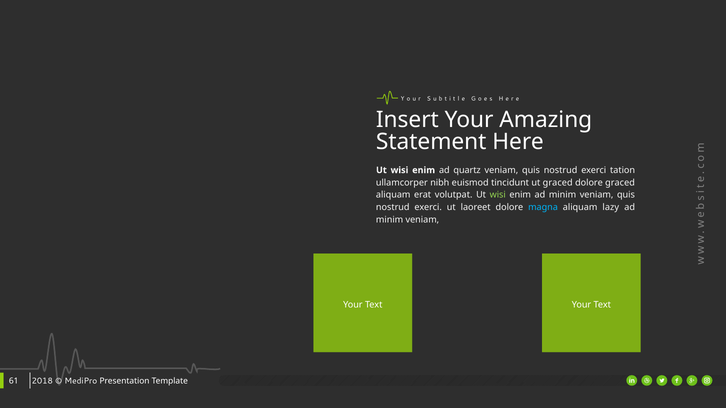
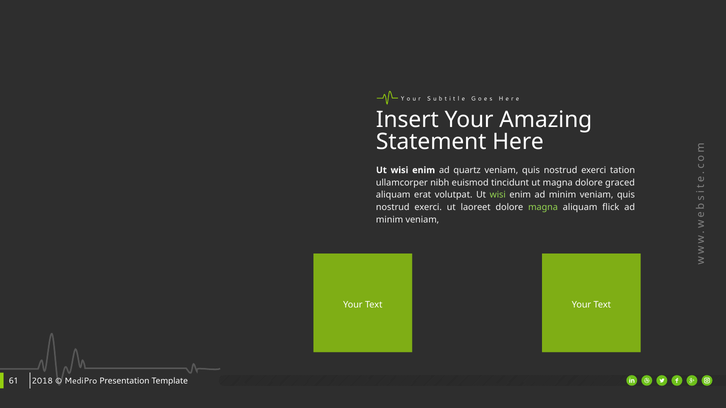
ut graced: graced -> magna
magna at (543, 208) colour: light blue -> light green
lazy: lazy -> flick
